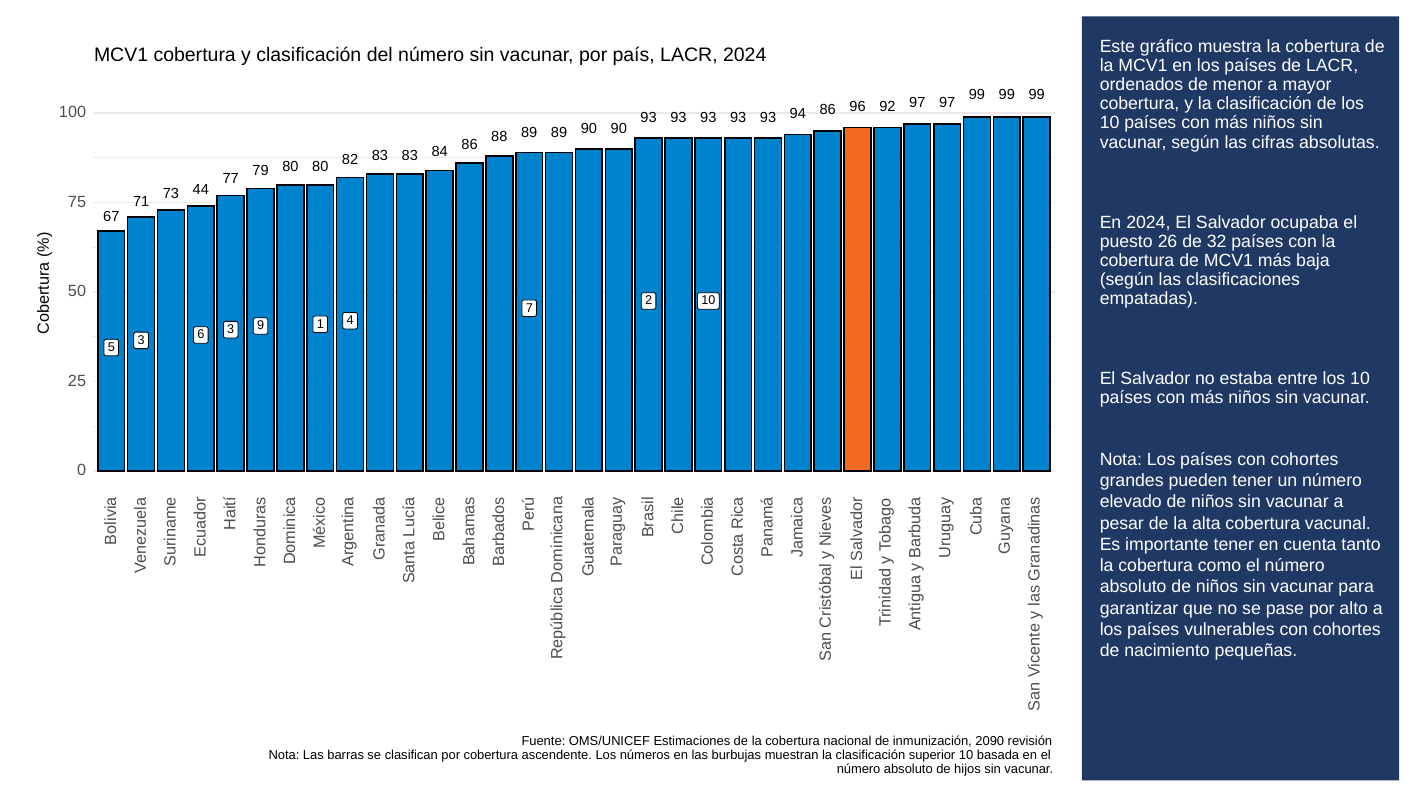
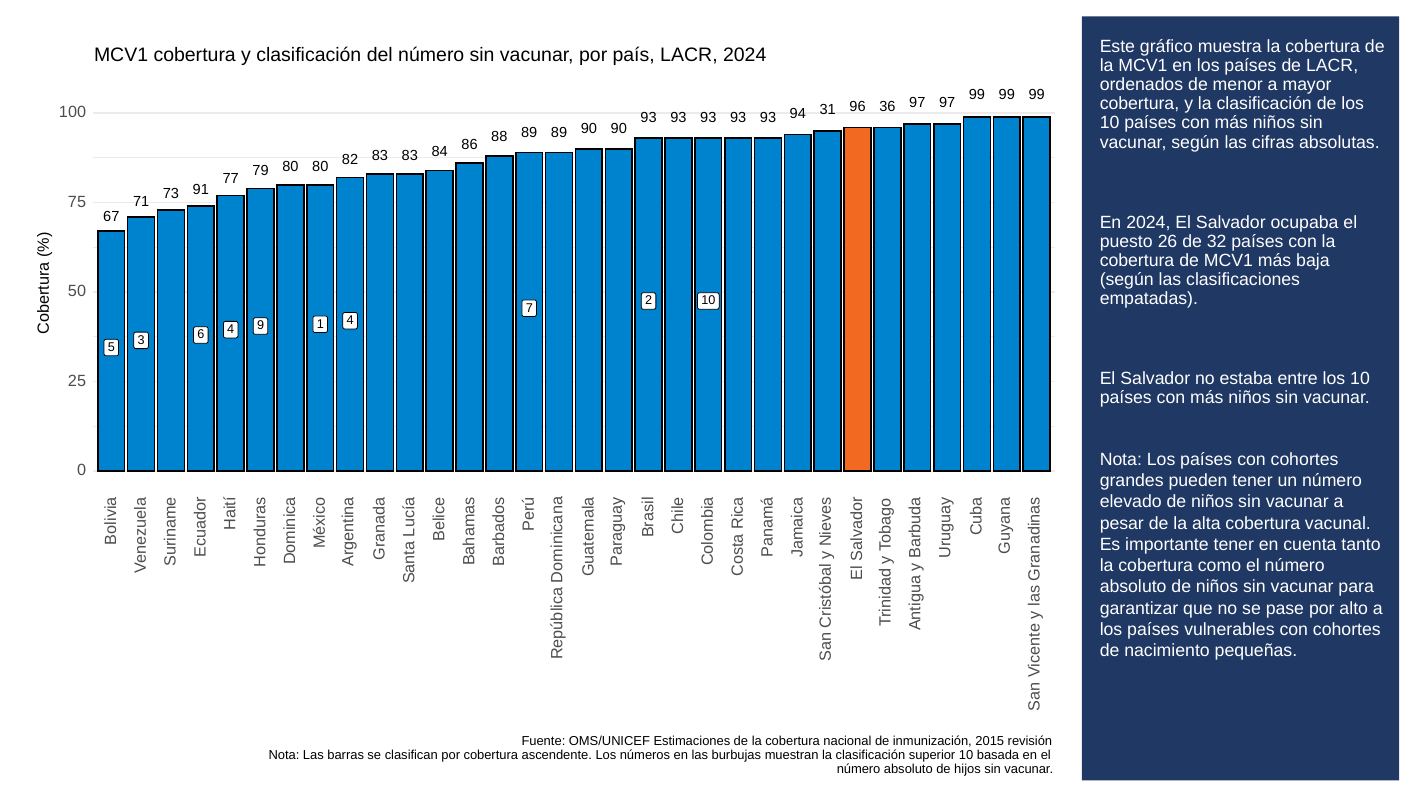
94 86: 86 -> 31
92: 92 -> 36
44: 44 -> 91
6 3: 3 -> 4
2090: 2090 -> 2015
